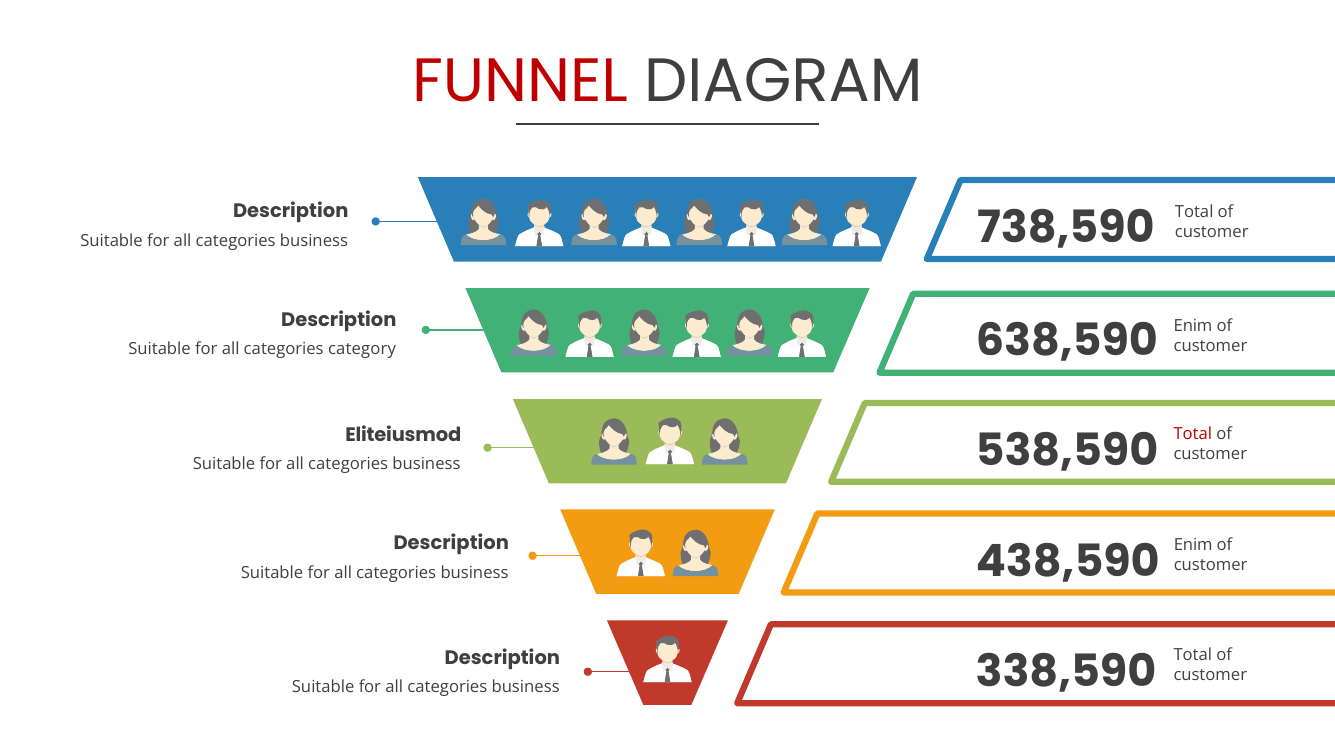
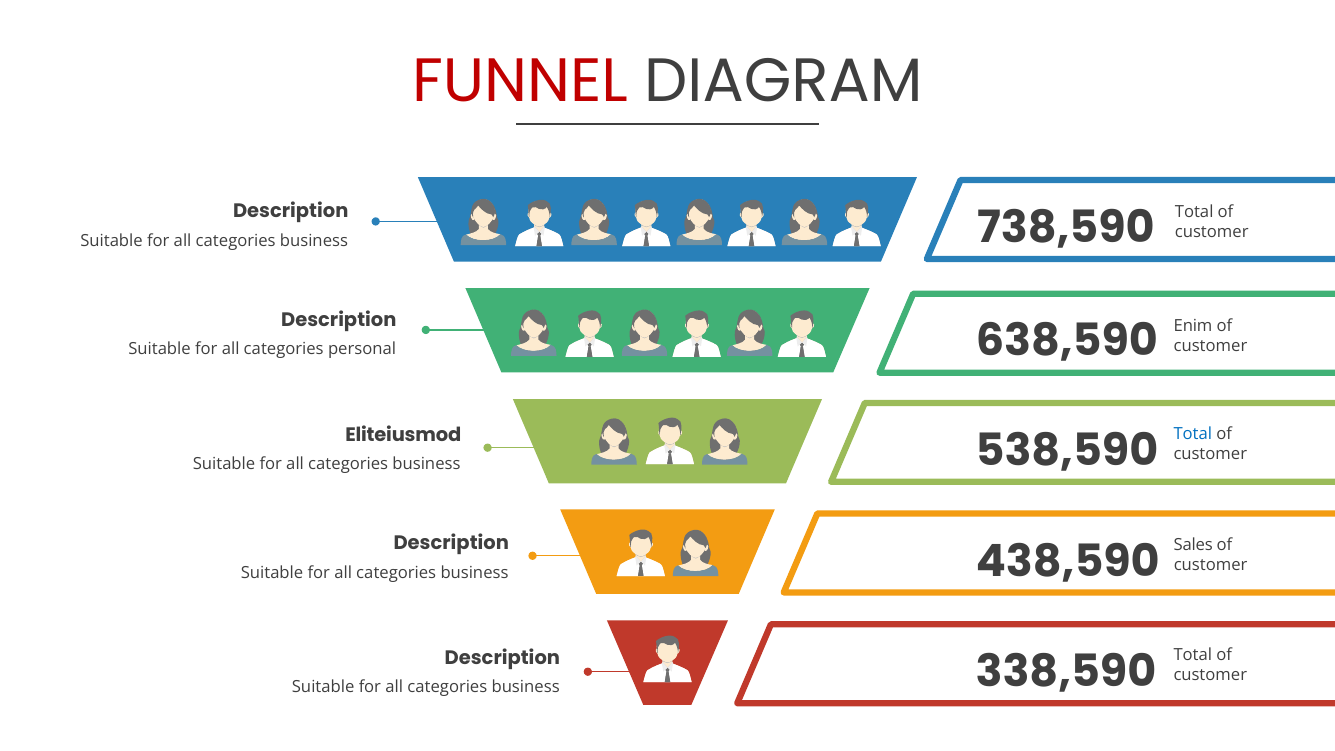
category: category -> personal
Total at (1193, 434) colour: red -> blue
Enim at (1193, 545): Enim -> Sales
